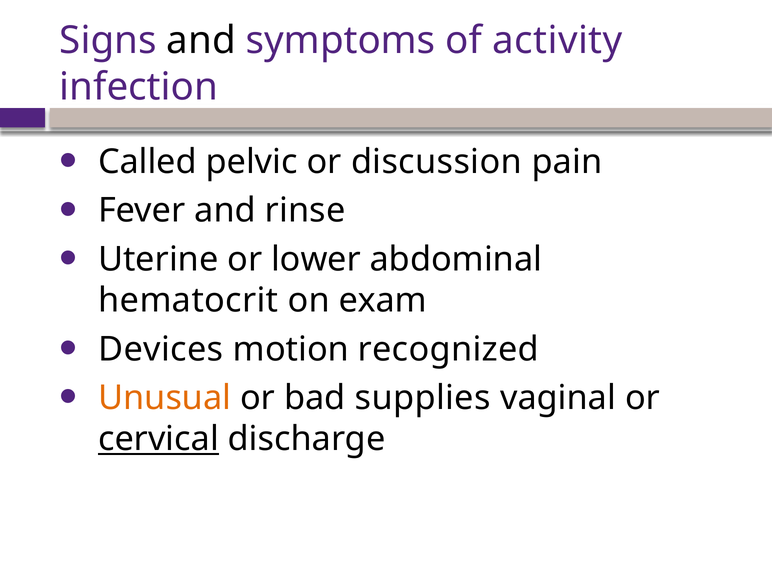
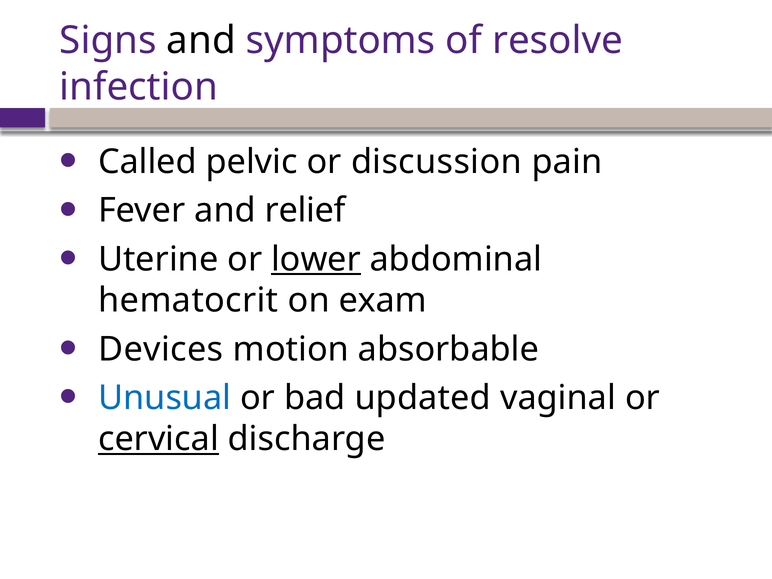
activity: activity -> resolve
rinse: rinse -> relief
lower underline: none -> present
recognized: recognized -> absorbable
Unusual colour: orange -> blue
supplies: supplies -> updated
